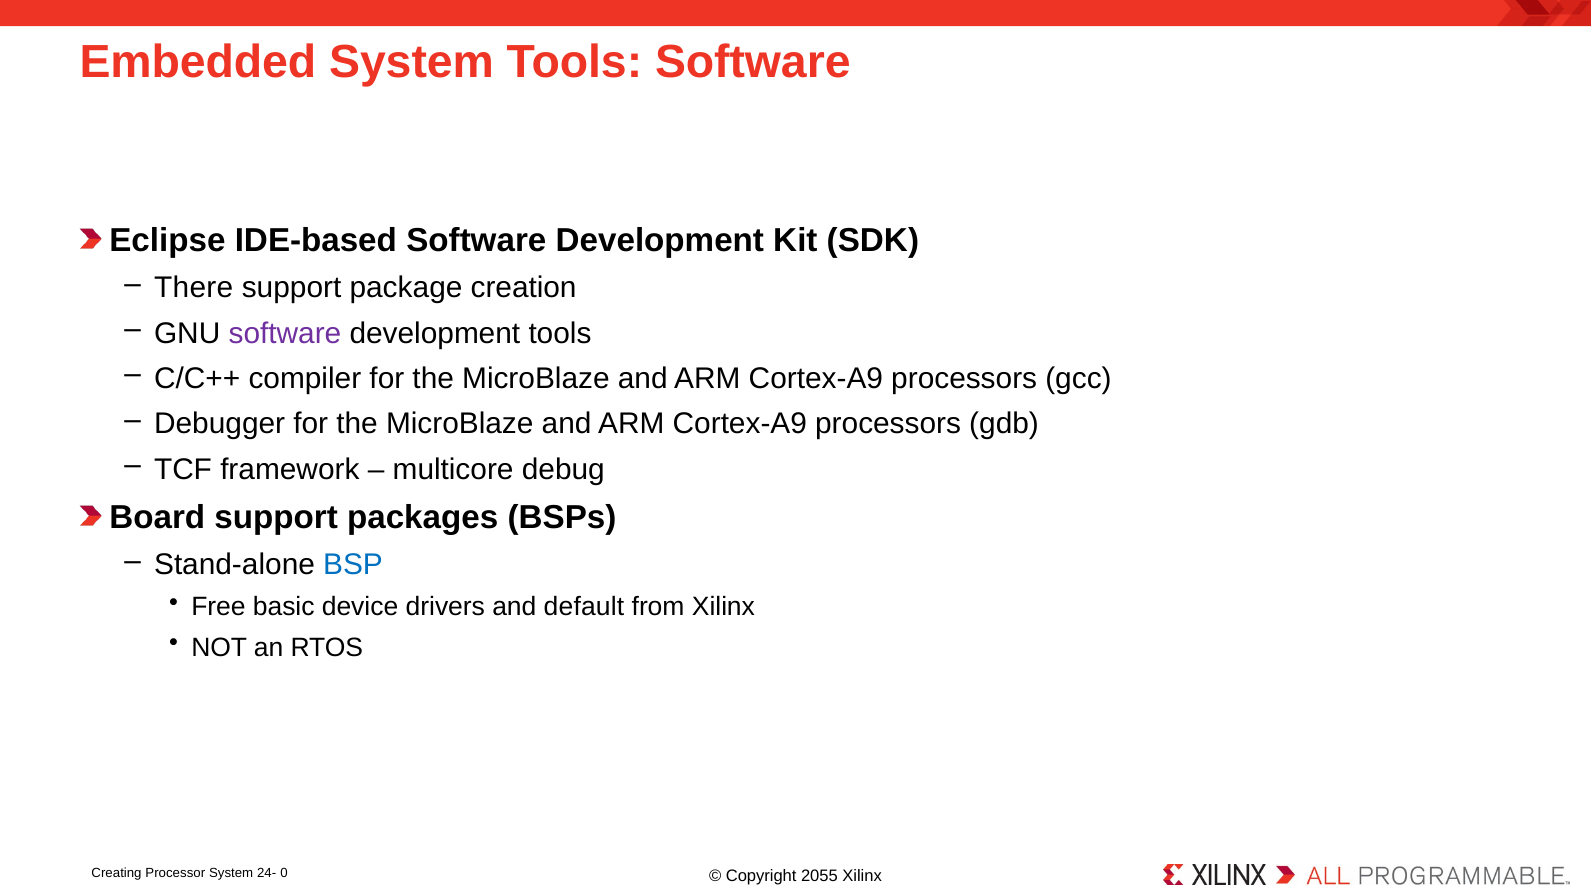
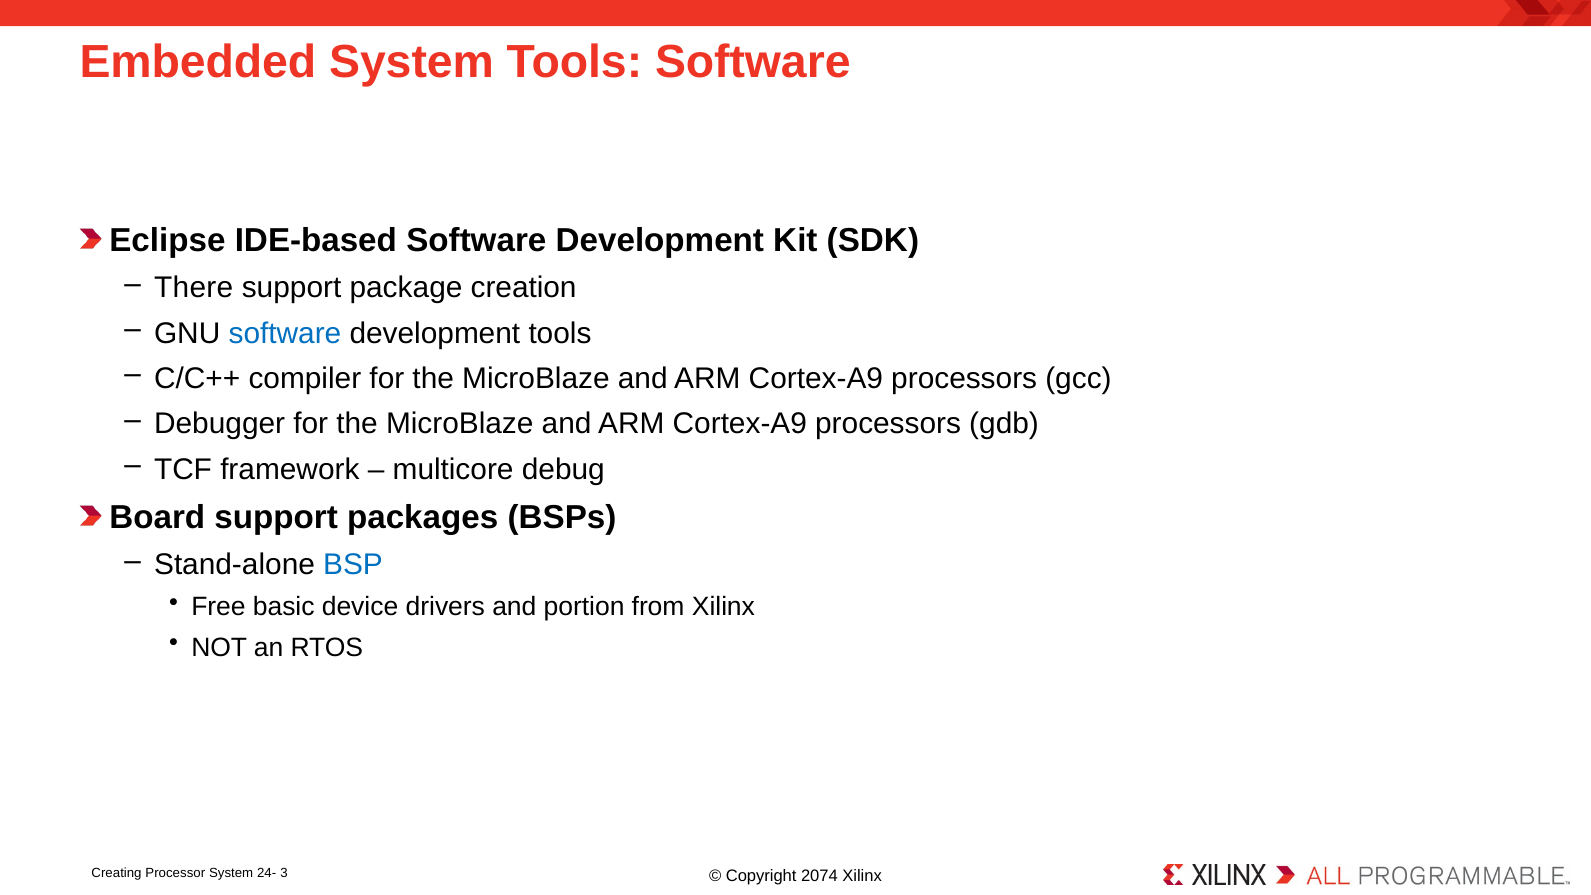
software at (285, 333) colour: purple -> blue
default: default -> portion
0: 0 -> 3
2055: 2055 -> 2074
